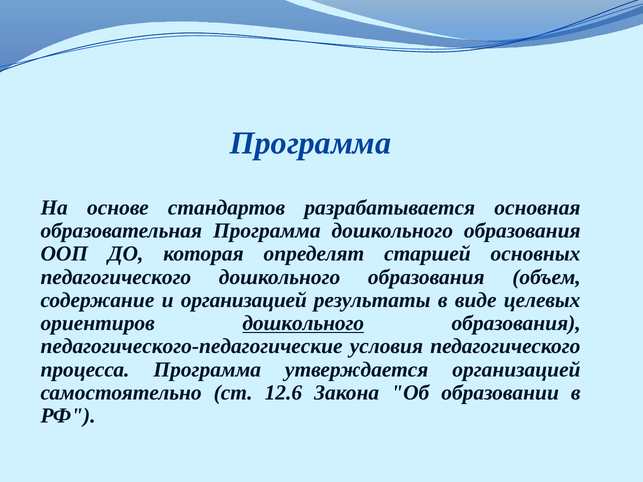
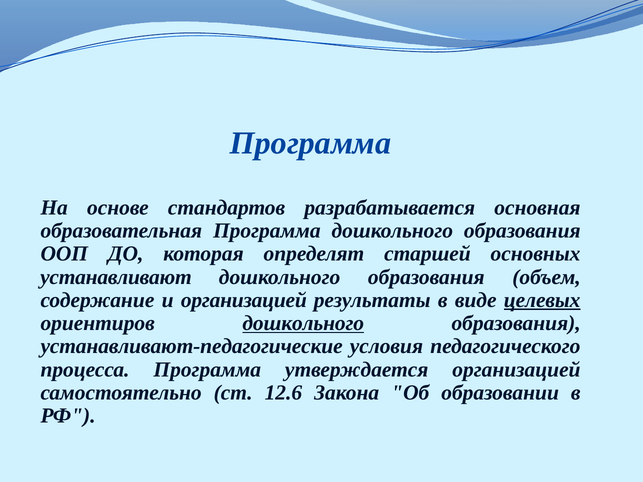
педагогического at (116, 277): педагогического -> устанавливают
целевых underline: none -> present
педагогического-педагогические: педагогического-педагогические -> устанавливают-педагогические
